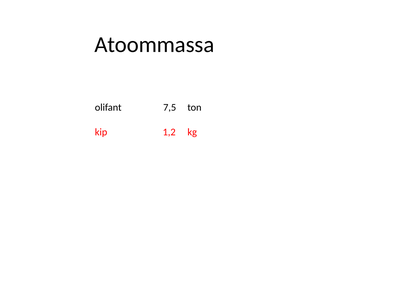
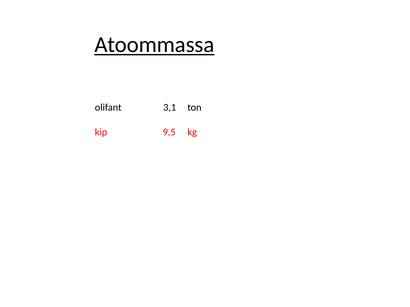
Atoommassa underline: none -> present
7,5: 7,5 -> 3,1
1,2: 1,2 -> 9,5
